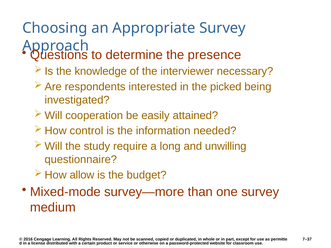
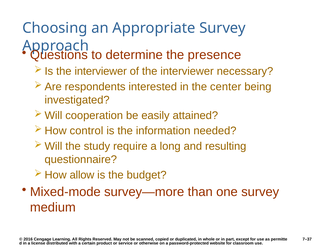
knowledge at (101, 71): knowledge -> interviewer
picked: picked -> center
unwilling: unwilling -> resulting
